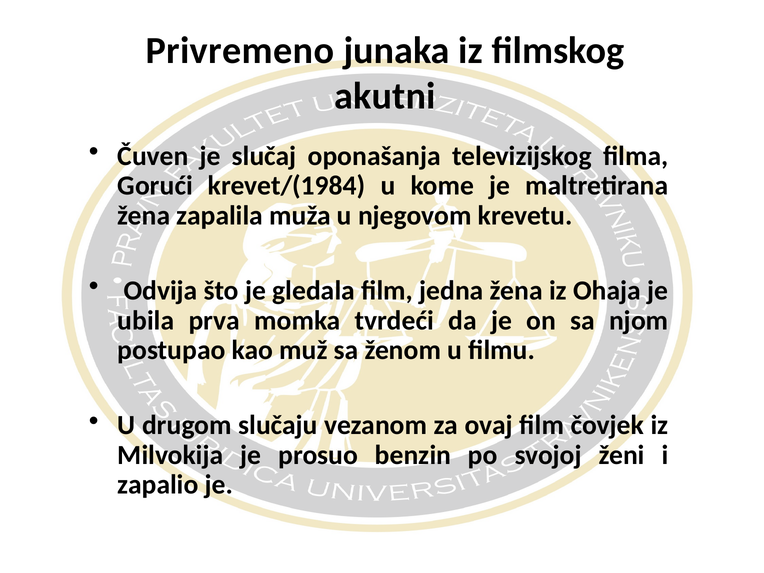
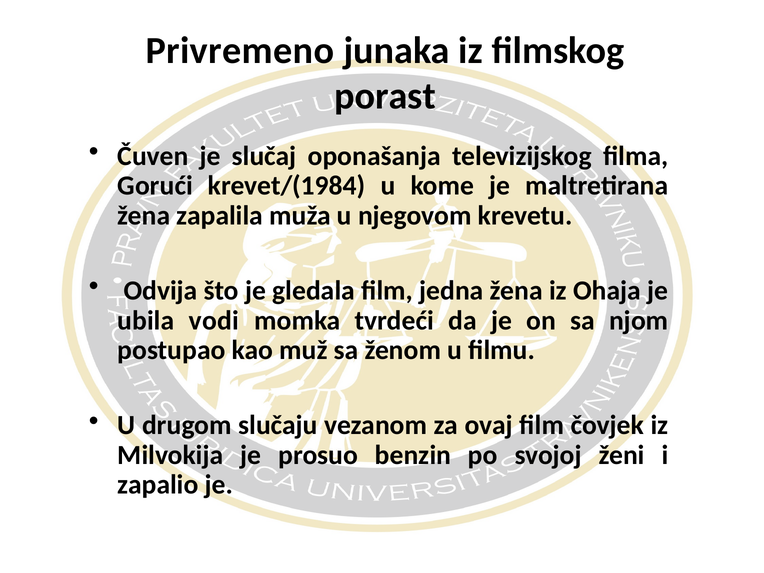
akutni: akutni -> porast
prva: prva -> vodi
